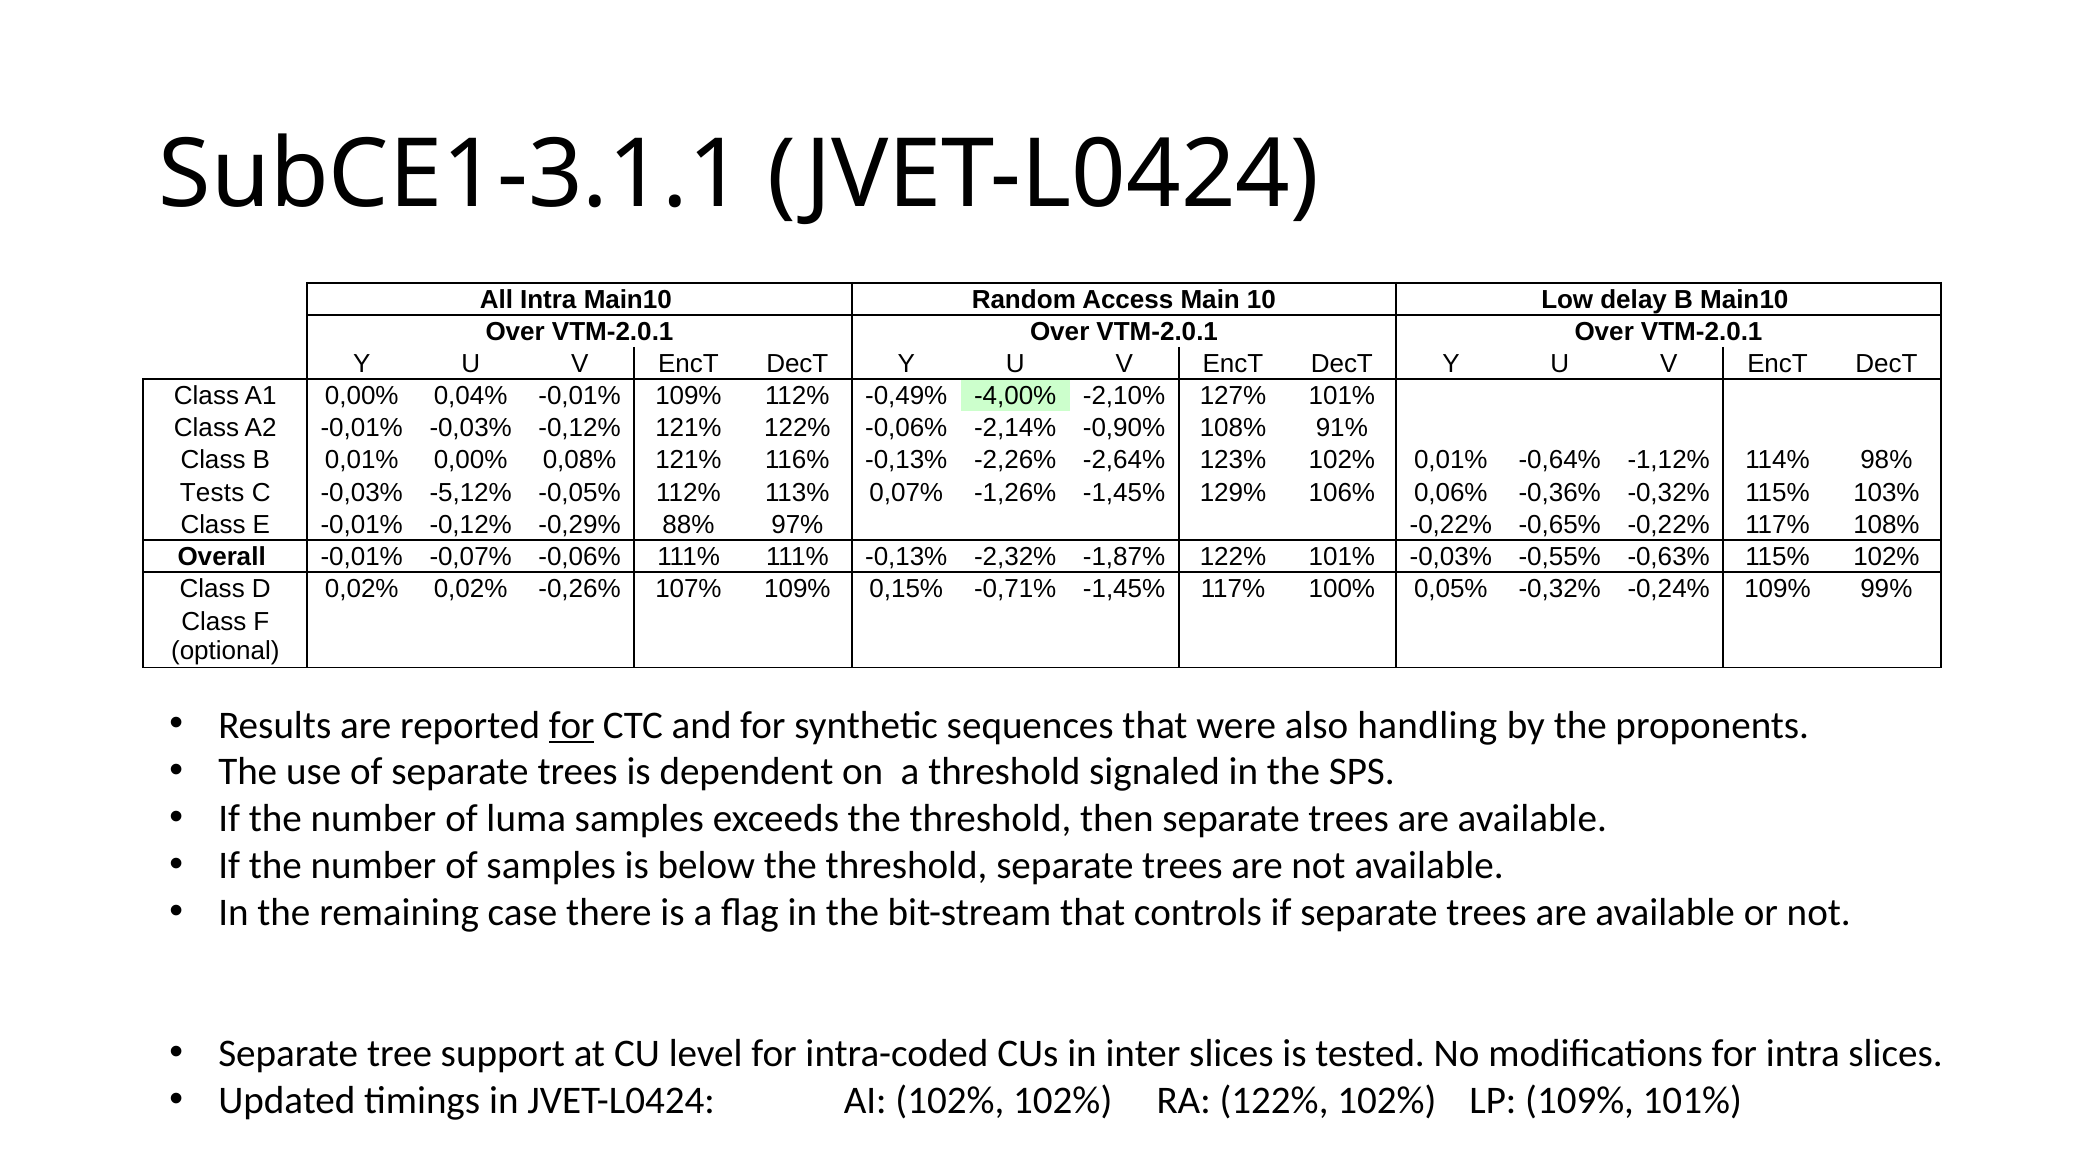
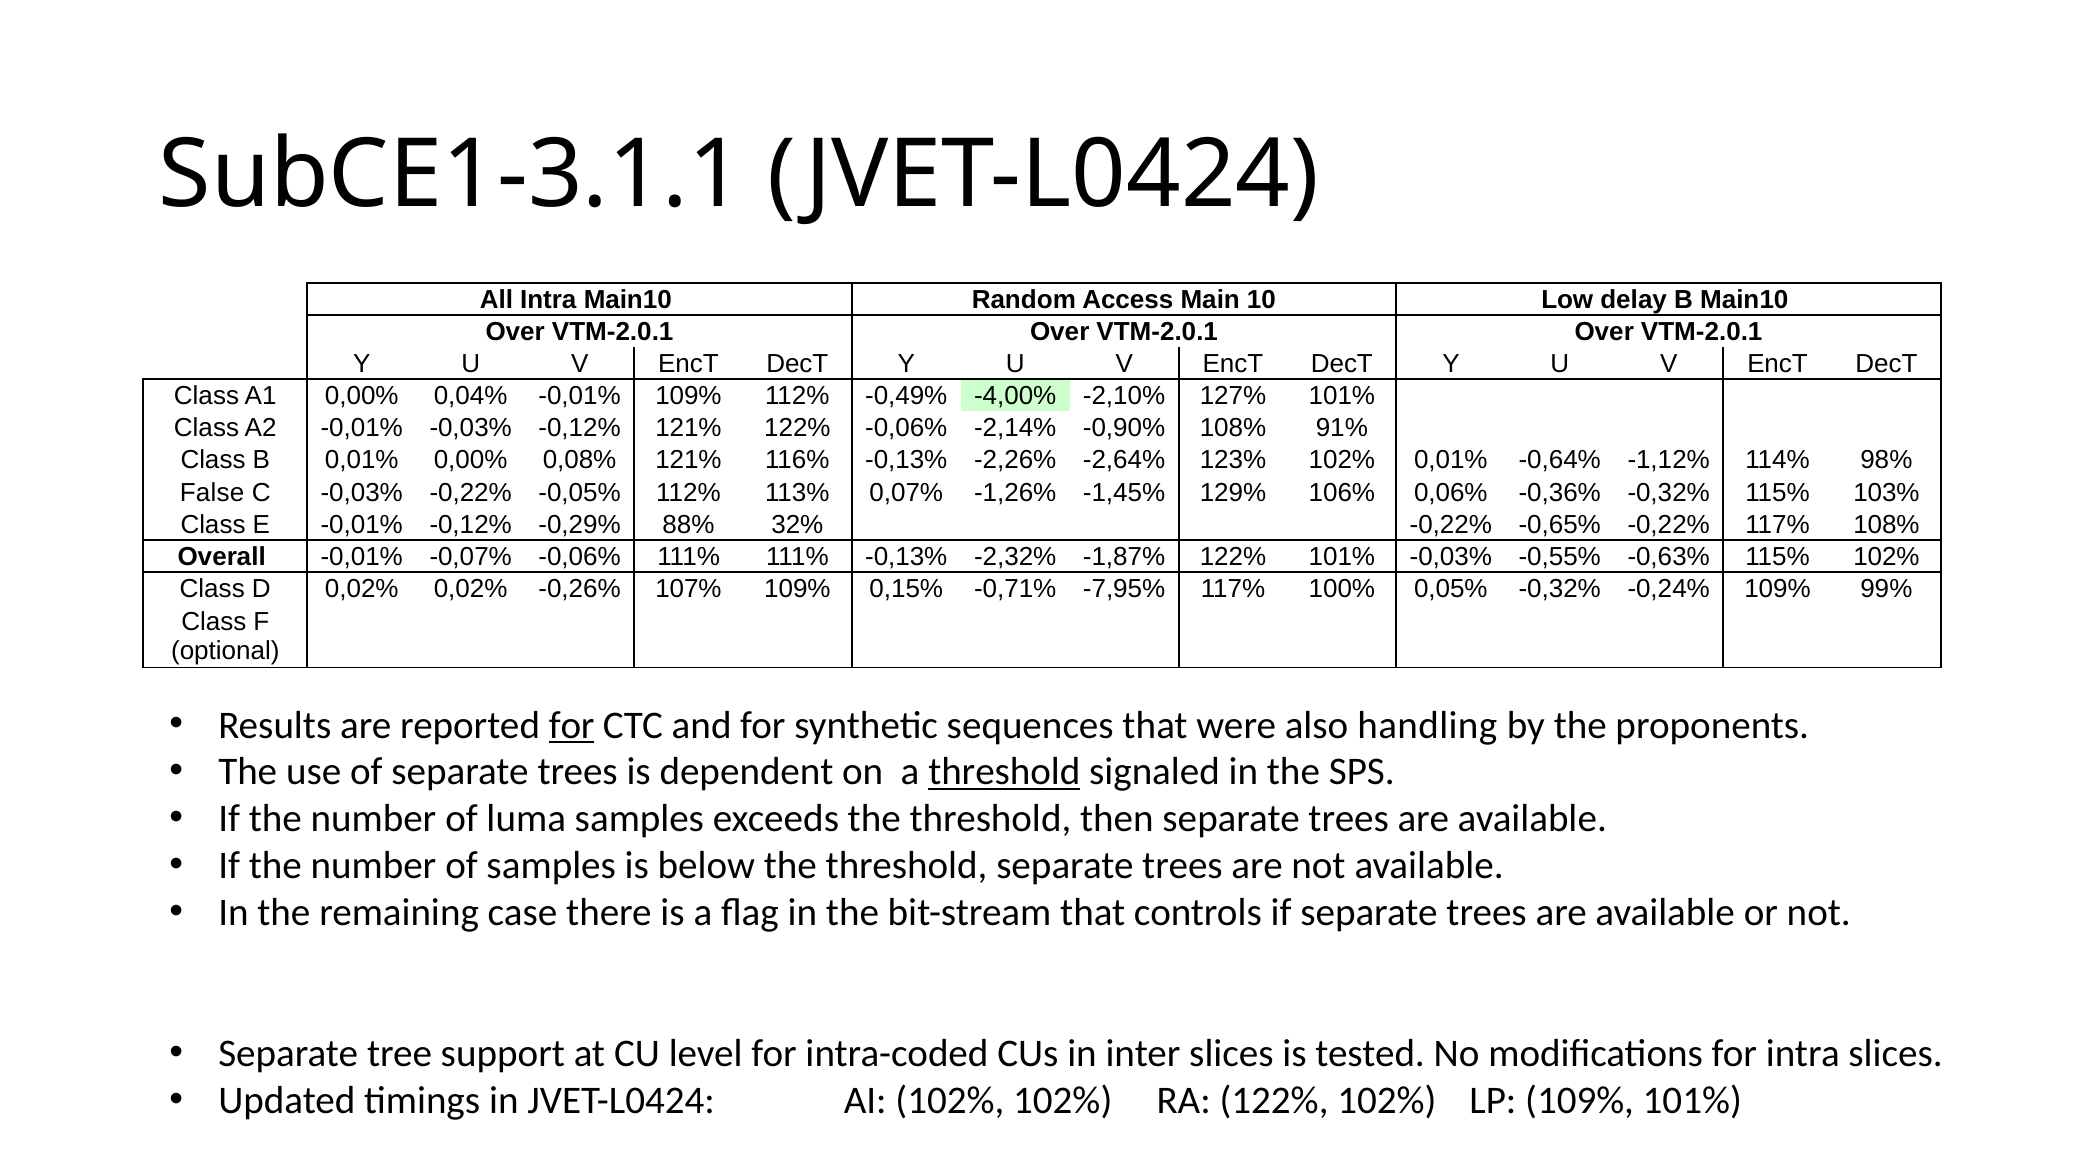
Tests: Tests -> False
-0,03% -5,12%: -5,12% -> -0,22%
97%: 97% -> 32%
-0,71% -1,45%: -1,45% -> -7,95%
threshold at (1004, 772) underline: none -> present
